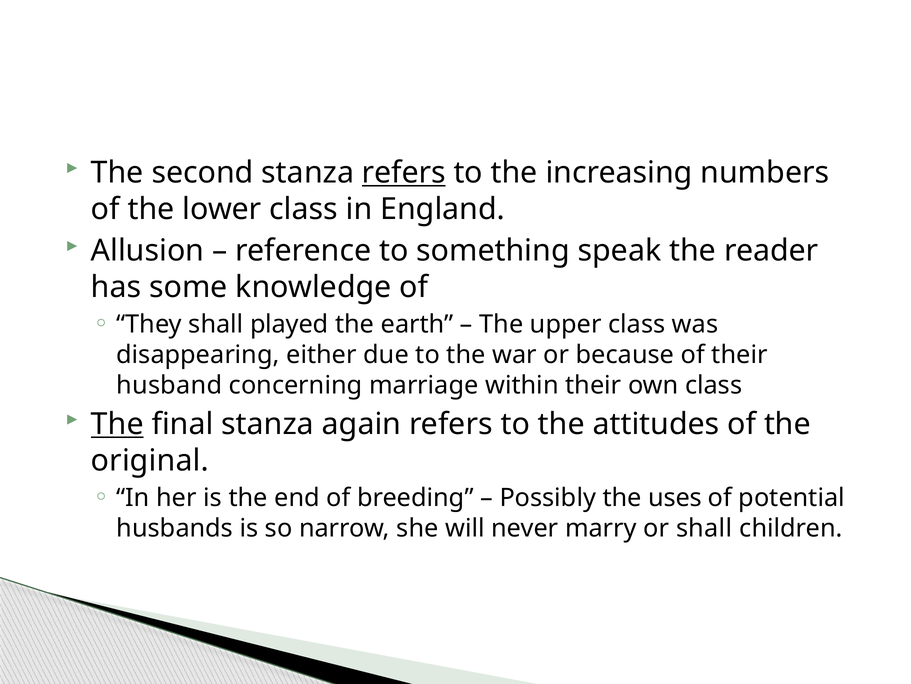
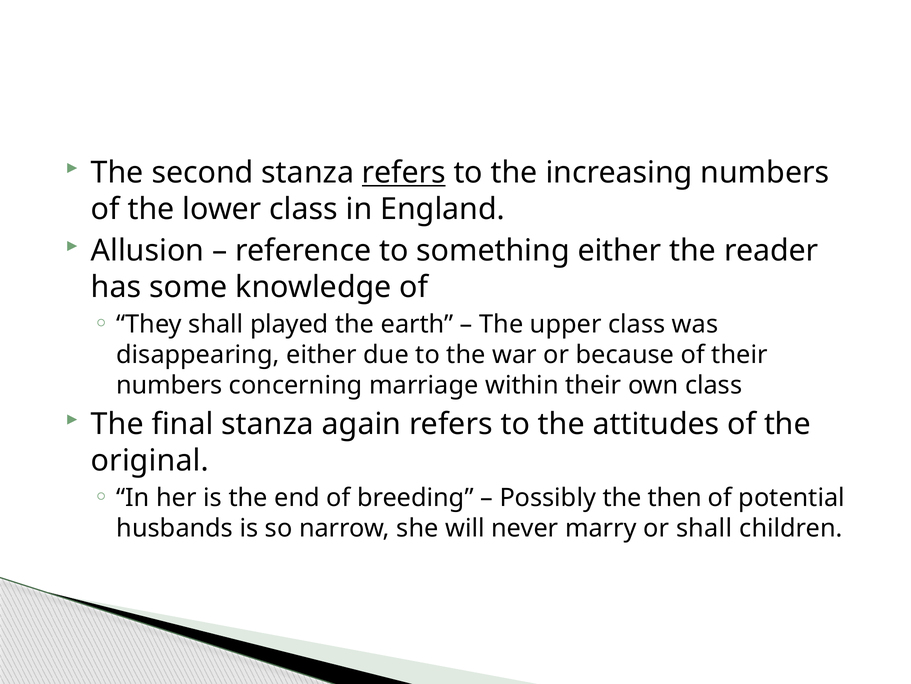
something speak: speak -> either
husband at (169, 385): husband -> numbers
The at (117, 424) underline: present -> none
uses: uses -> then
